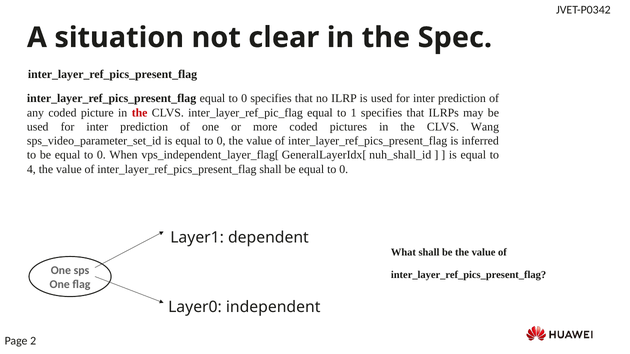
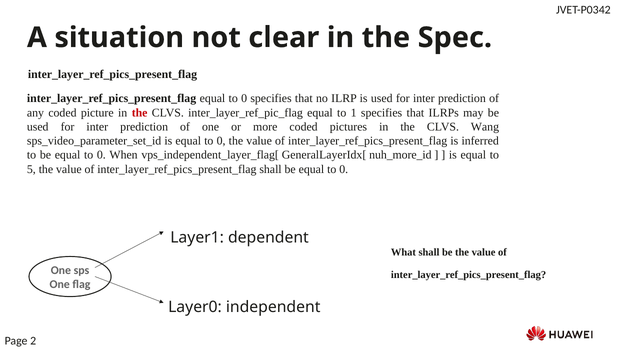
nuh_shall_id: nuh_shall_id -> nuh_more_id
4: 4 -> 5
